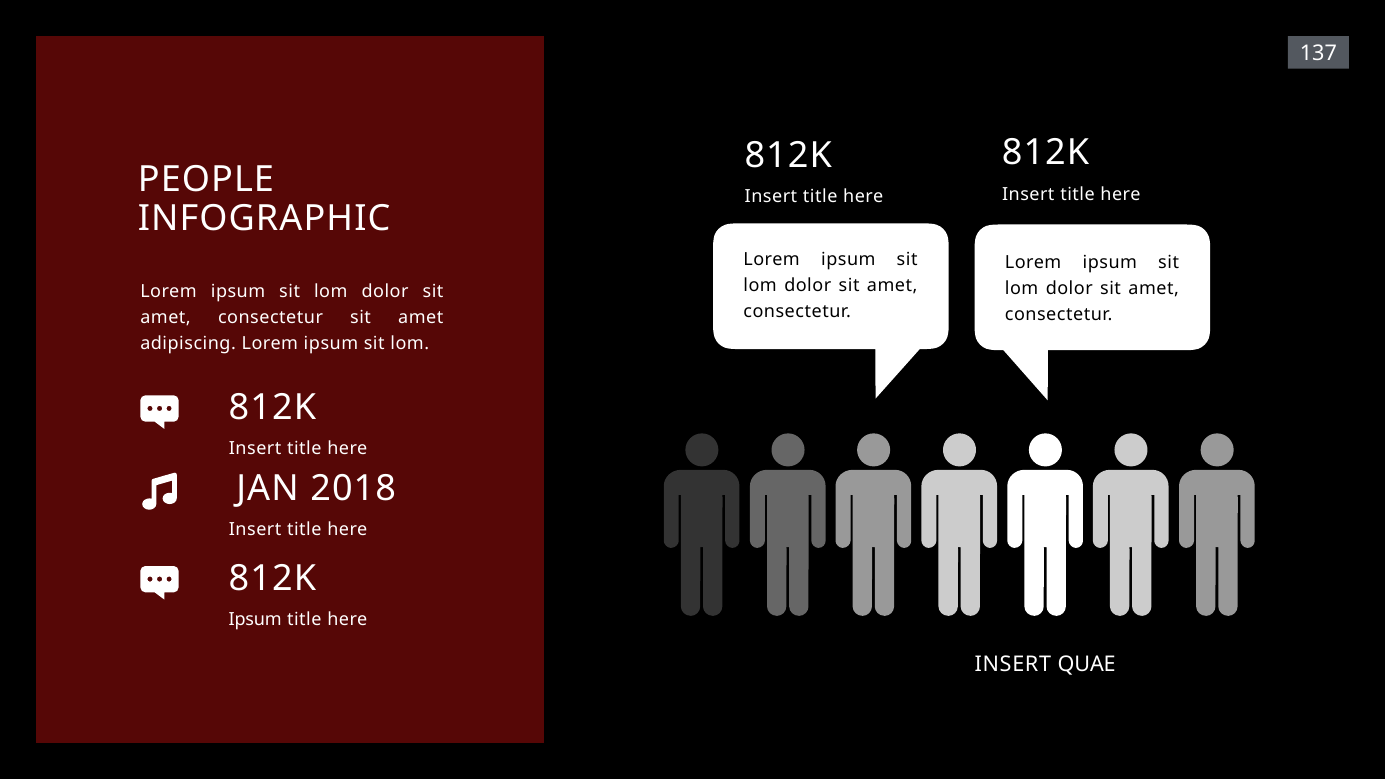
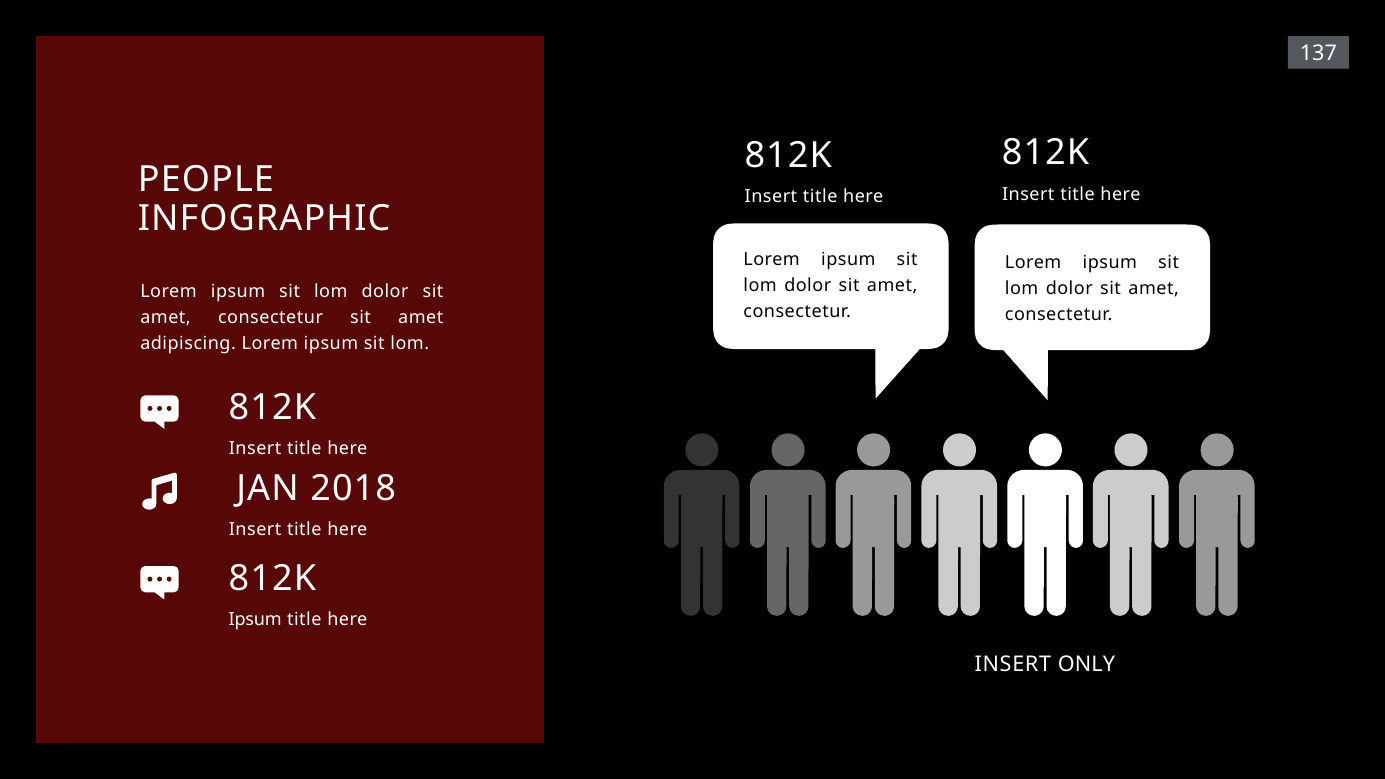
QUAE: QUAE -> ONLY
